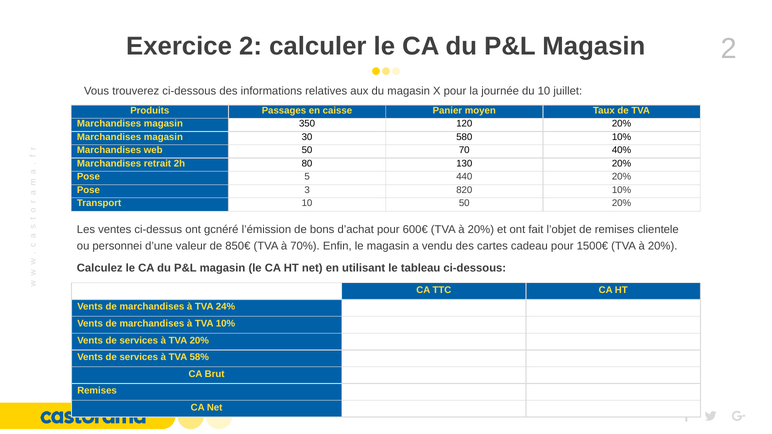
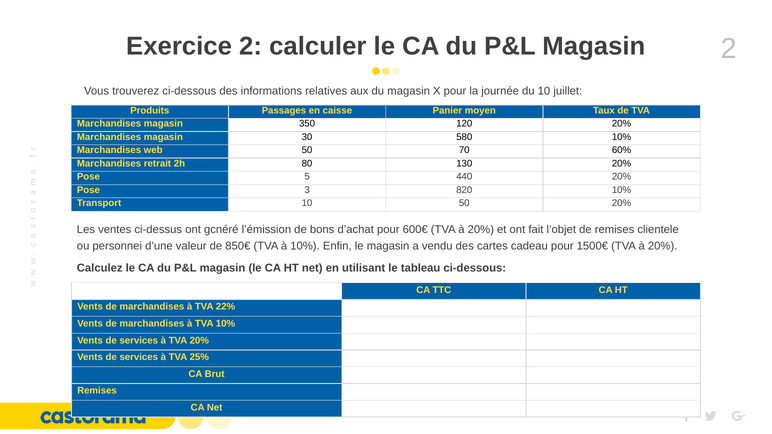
40%: 40% -> 60%
à 70%: 70% -> 10%
24%: 24% -> 22%
58%: 58% -> 25%
